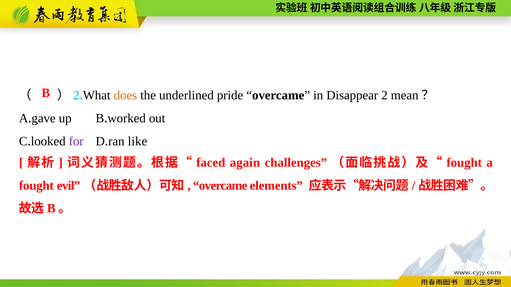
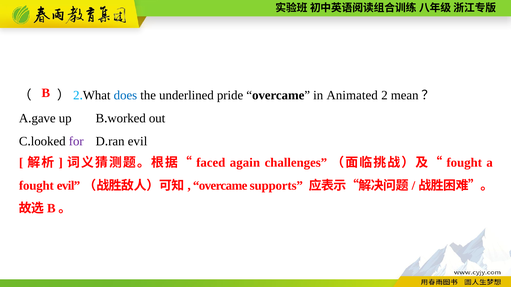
does colour: orange -> blue
Disappear: Disappear -> Animated
like at (138, 142): like -> evil
elements: elements -> supports
